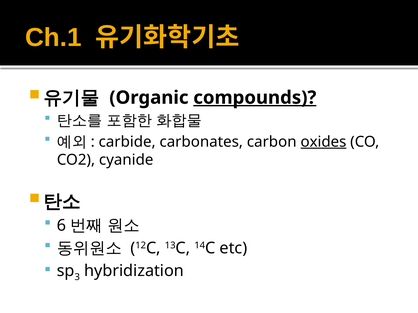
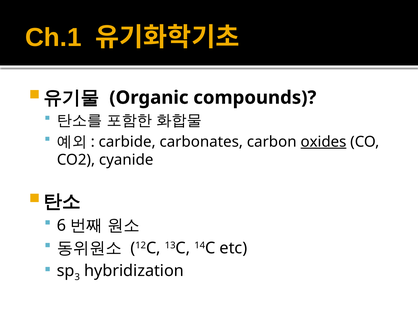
compounds underline: present -> none
